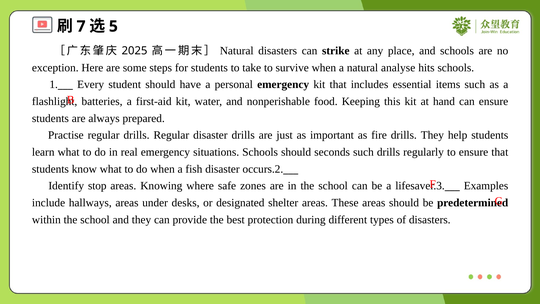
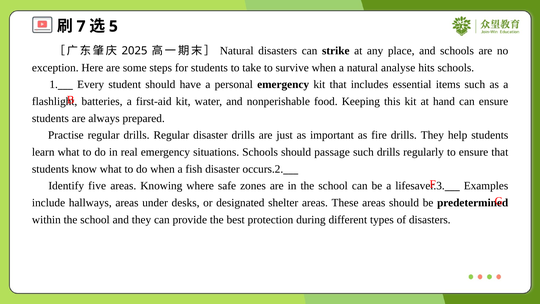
seconds: seconds -> passage
stop: stop -> five
